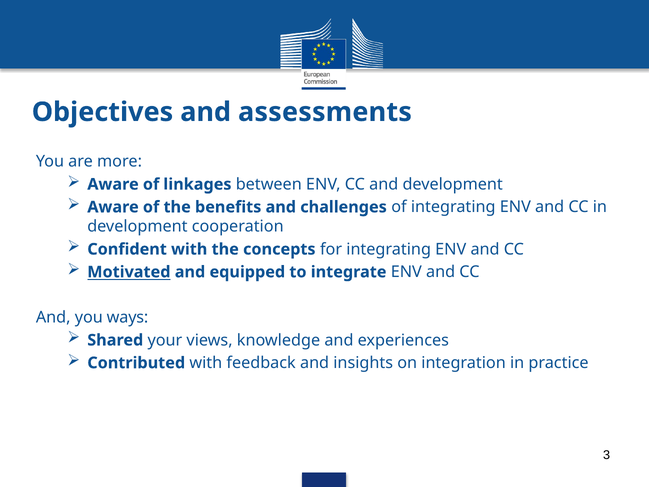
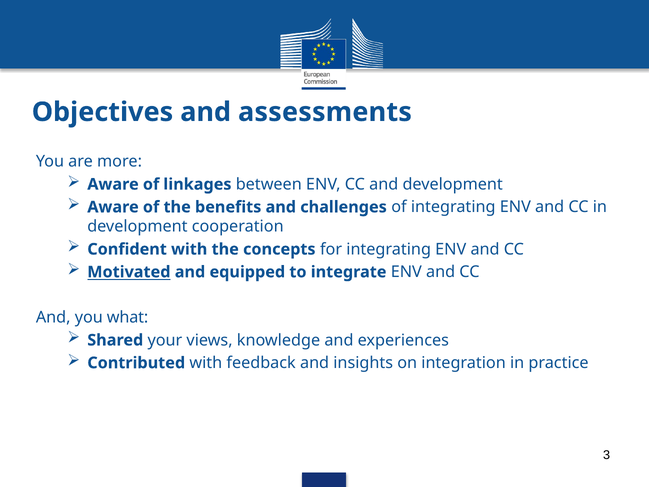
ways: ways -> what
